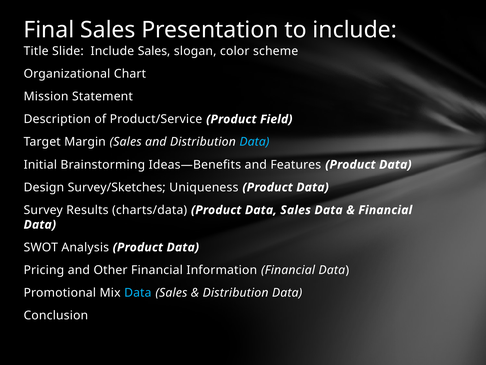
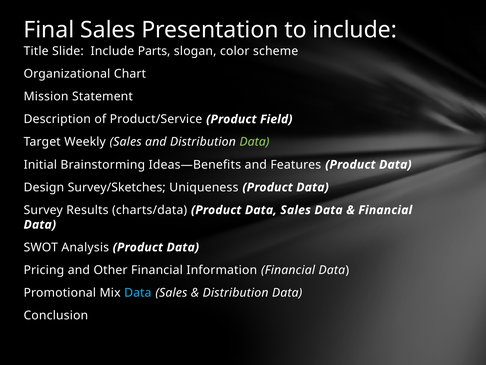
Include Sales: Sales -> Parts
Margin: Margin -> Weekly
Data at (254, 142) colour: light blue -> light green
